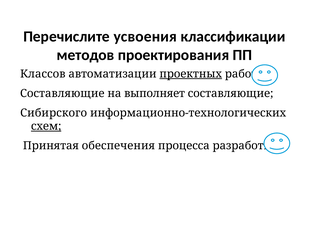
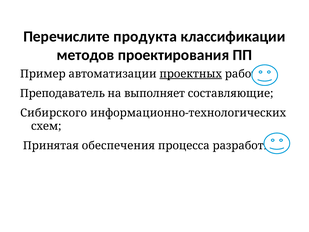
усвоения: усвоения -> продукта
Классов: Классов -> Пример
Составляющие at (62, 93): Составляющие -> Преподаватель
схем underline: present -> none
